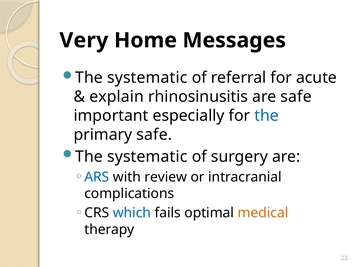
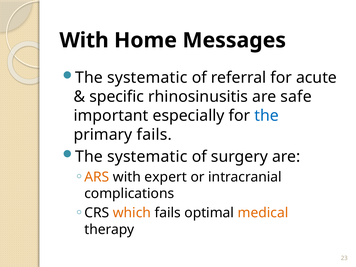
Very at (84, 40): Very -> With
explain: explain -> specific
primary safe: safe -> fails
ARS colour: blue -> orange
review: review -> expert
which colour: blue -> orange
